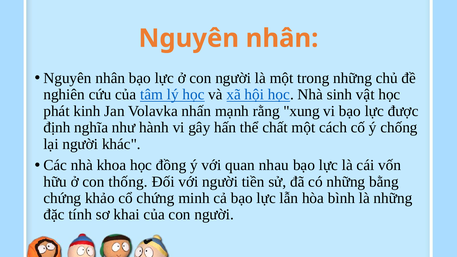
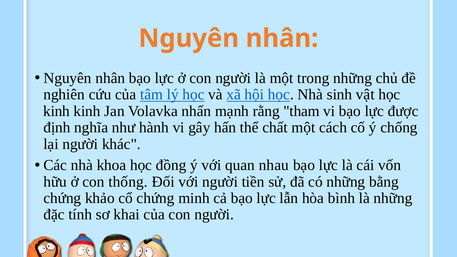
phát at (57, 111): phát -> kinh
xung: xung -> tham
